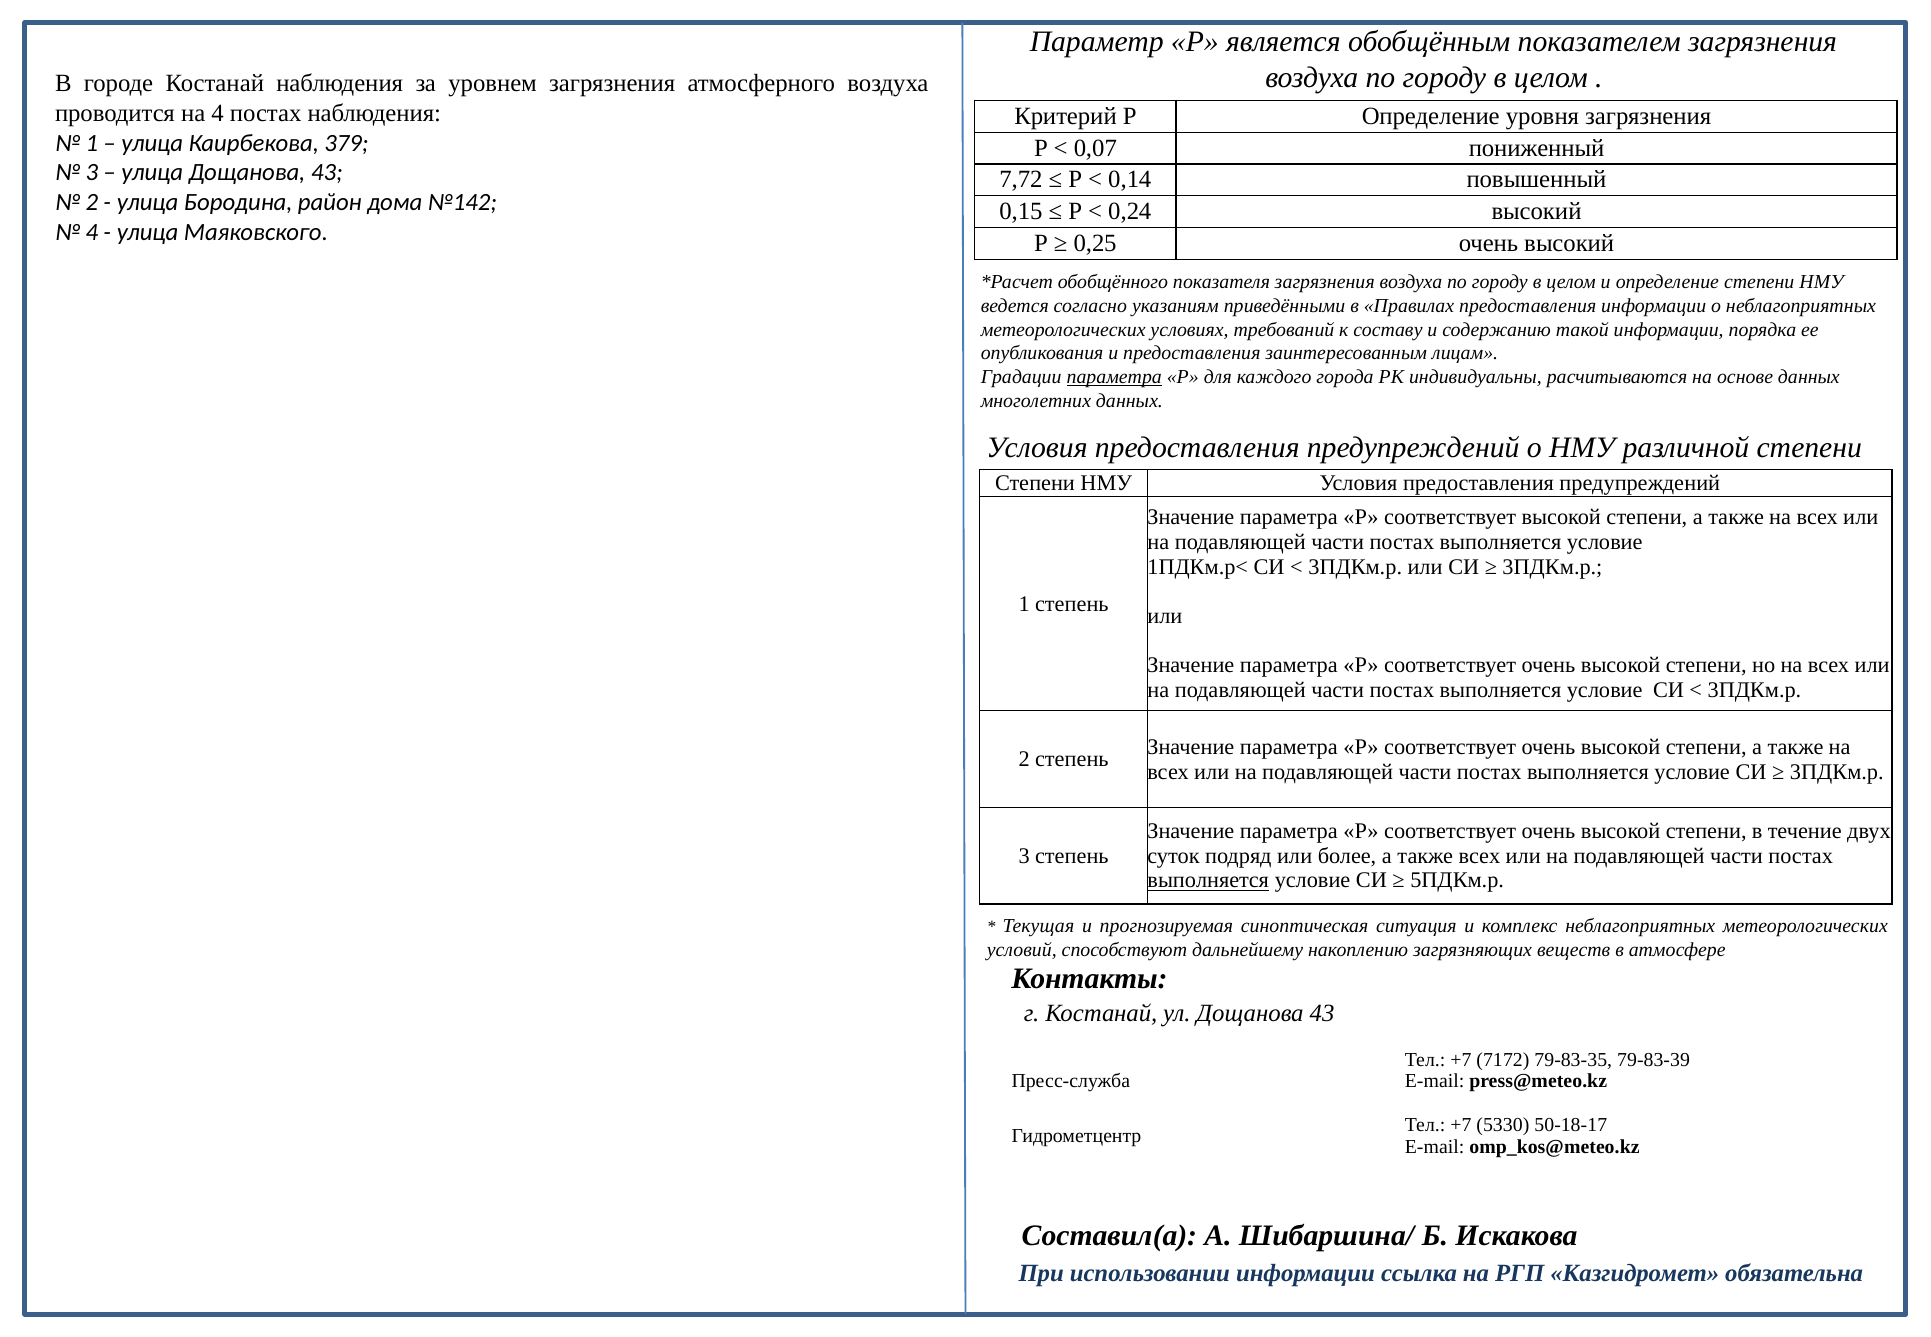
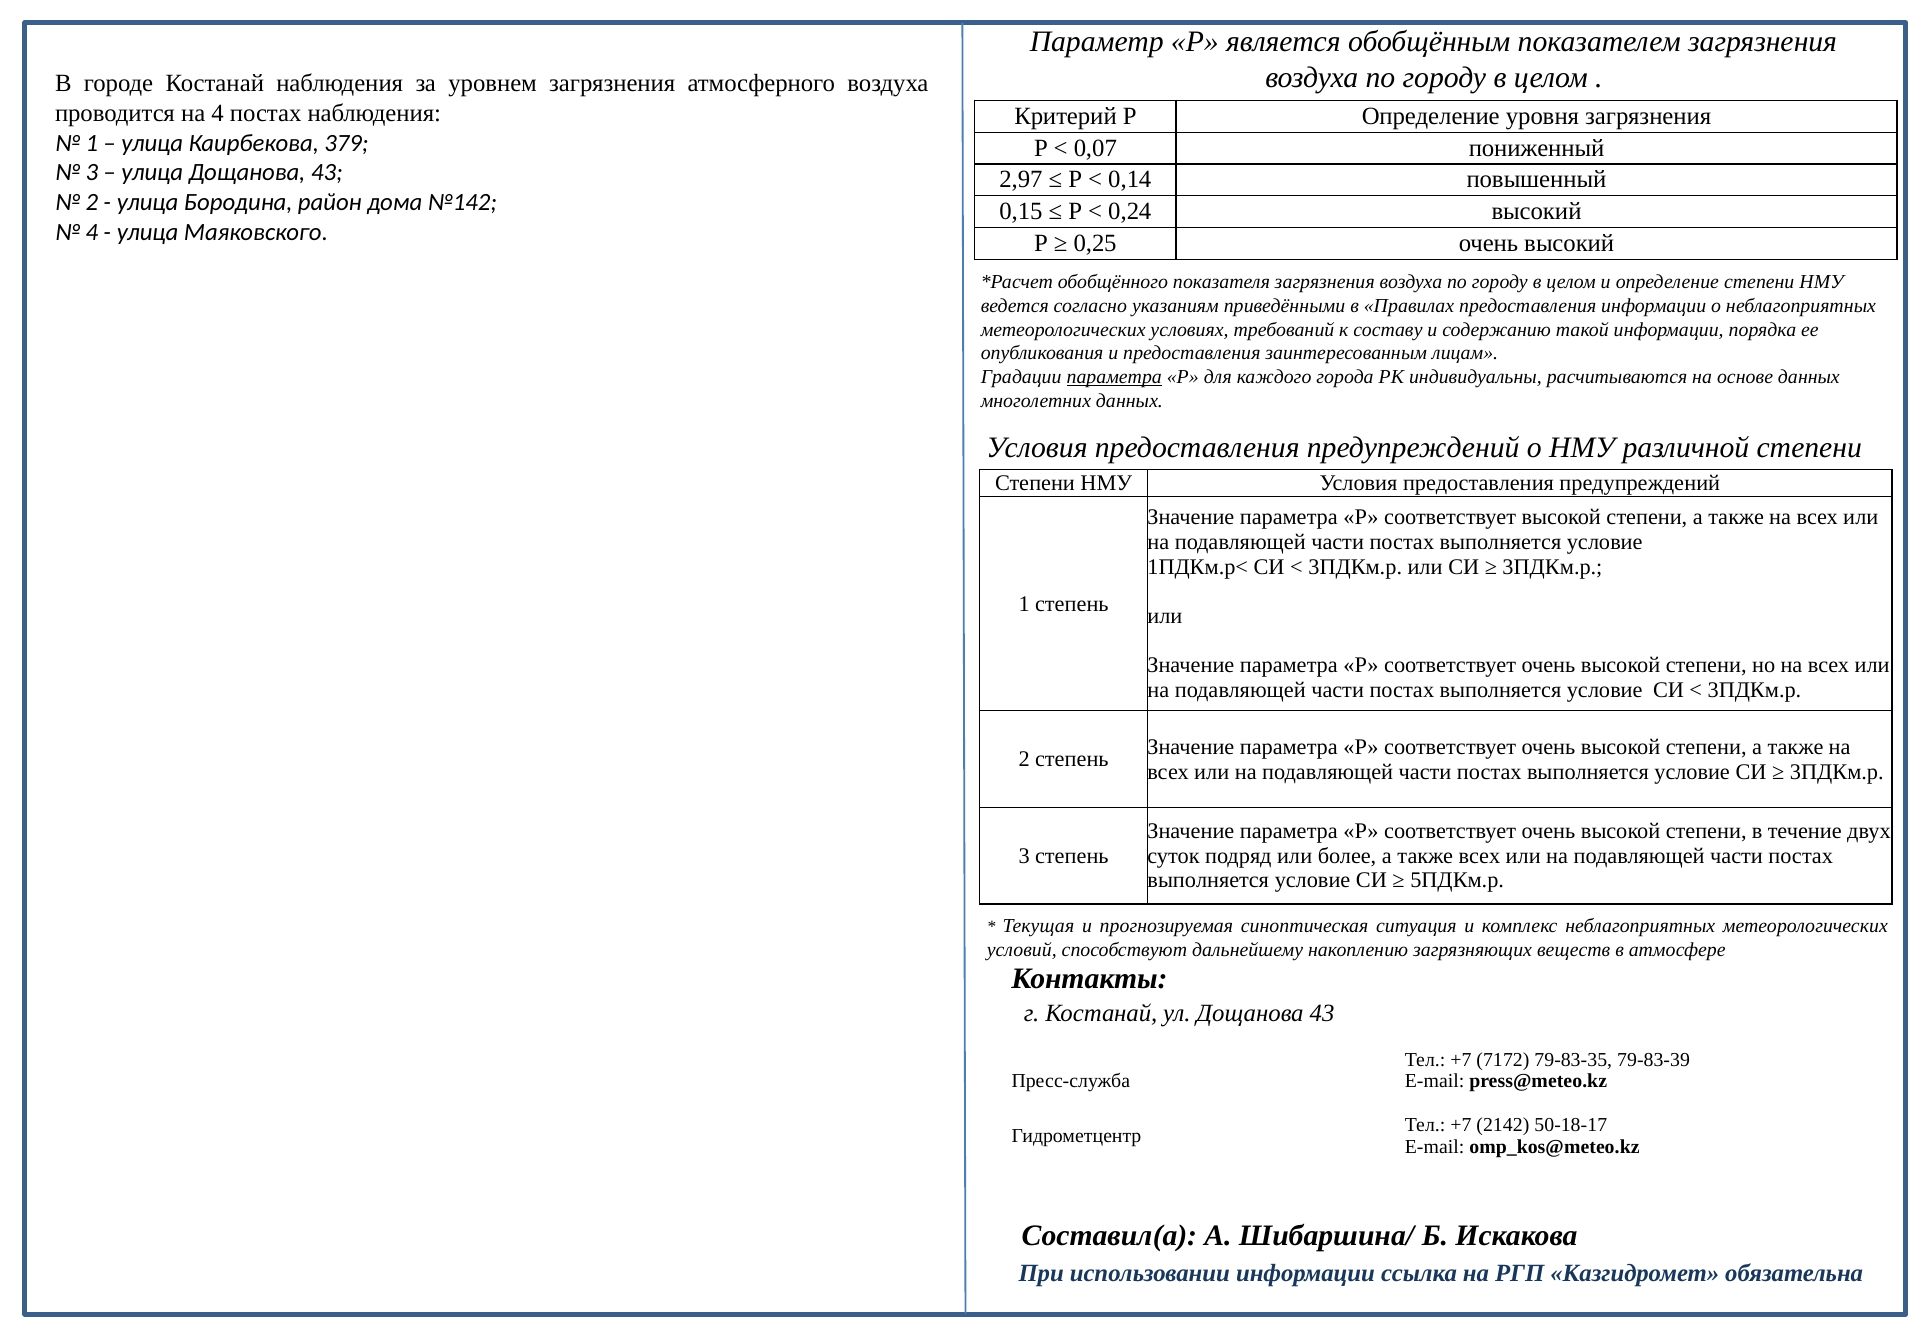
7,72: 7,72 -> 2,97
выполняется at (1208, 880) underline: present -> none
5330: 5330 -> 2142
